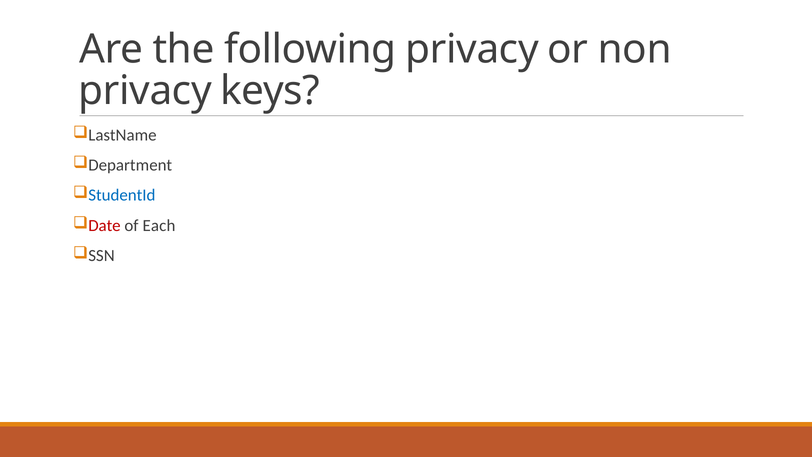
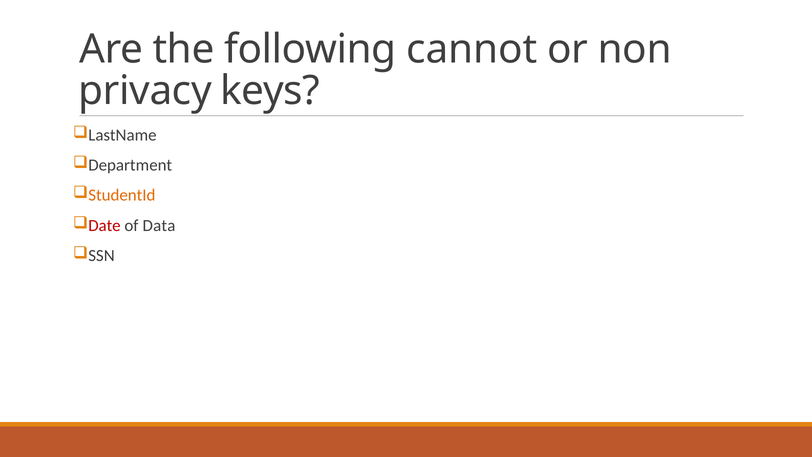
following privacy: privacy -> cannot
StudentId colour: blue -> orange
Each: Each -> Data
